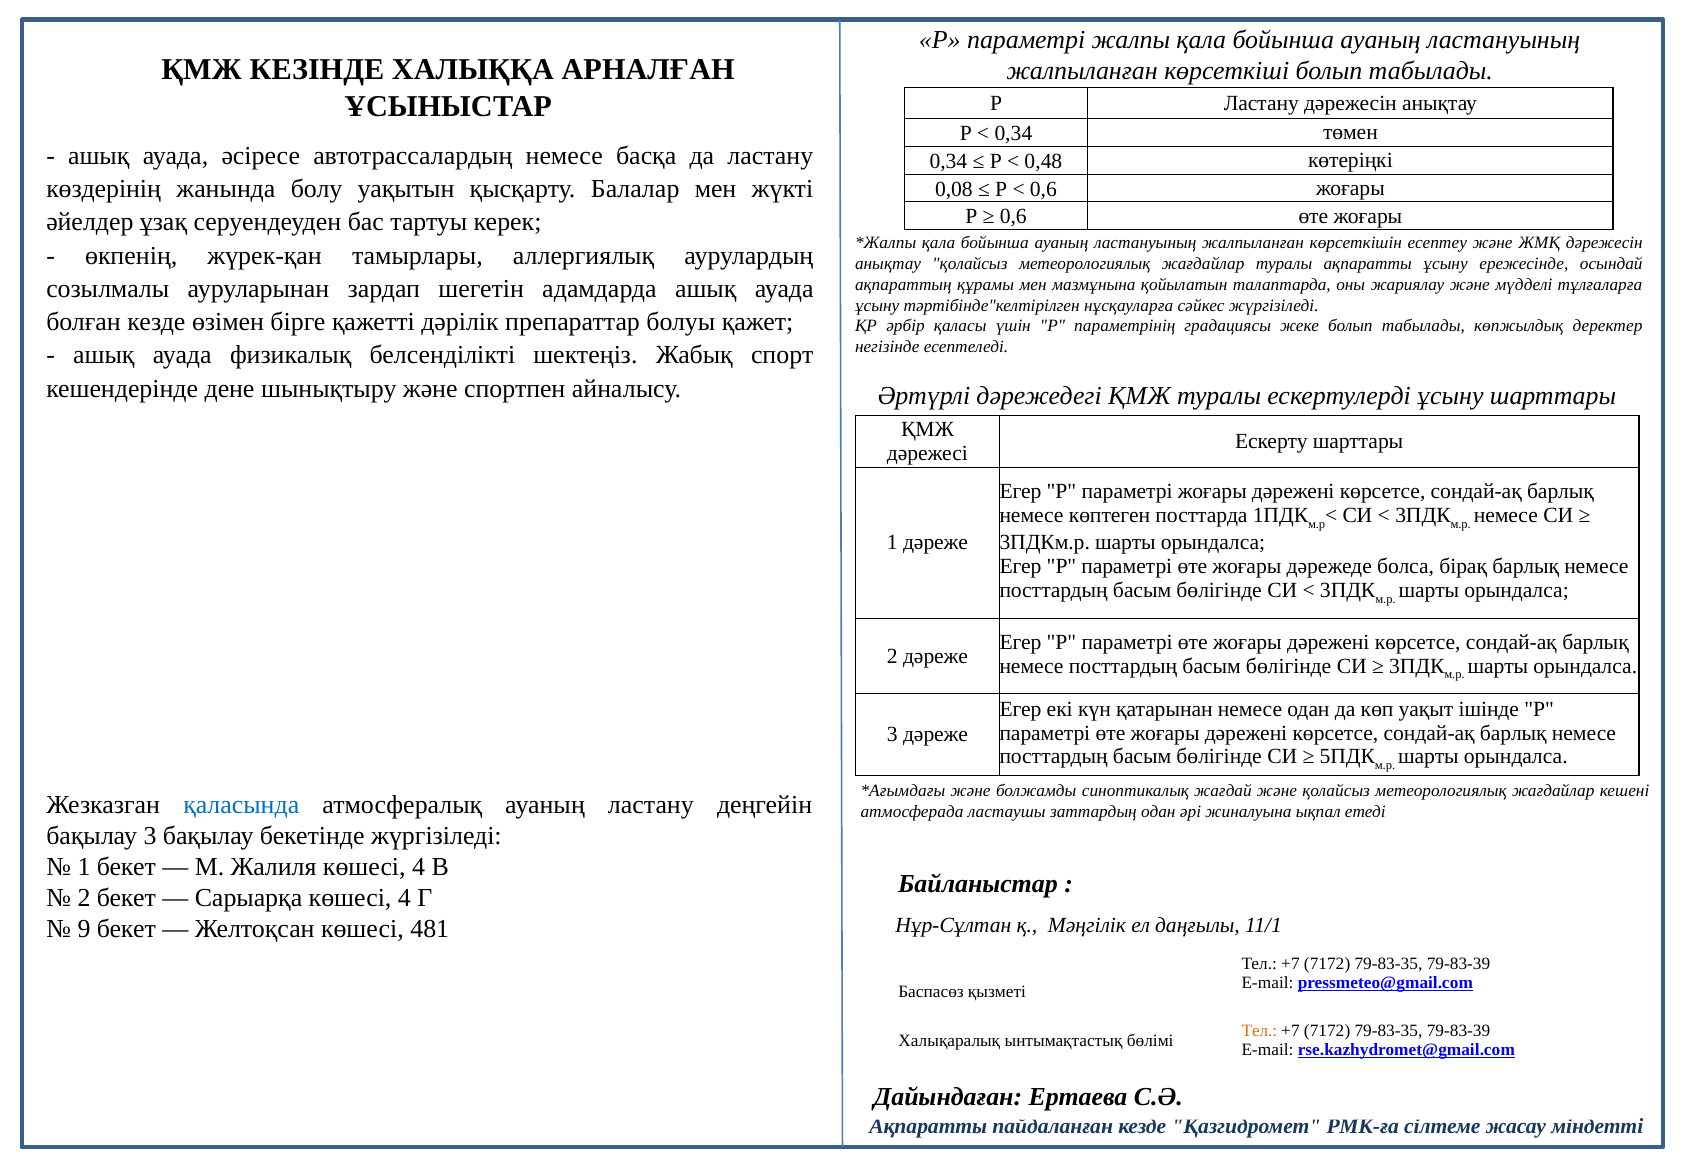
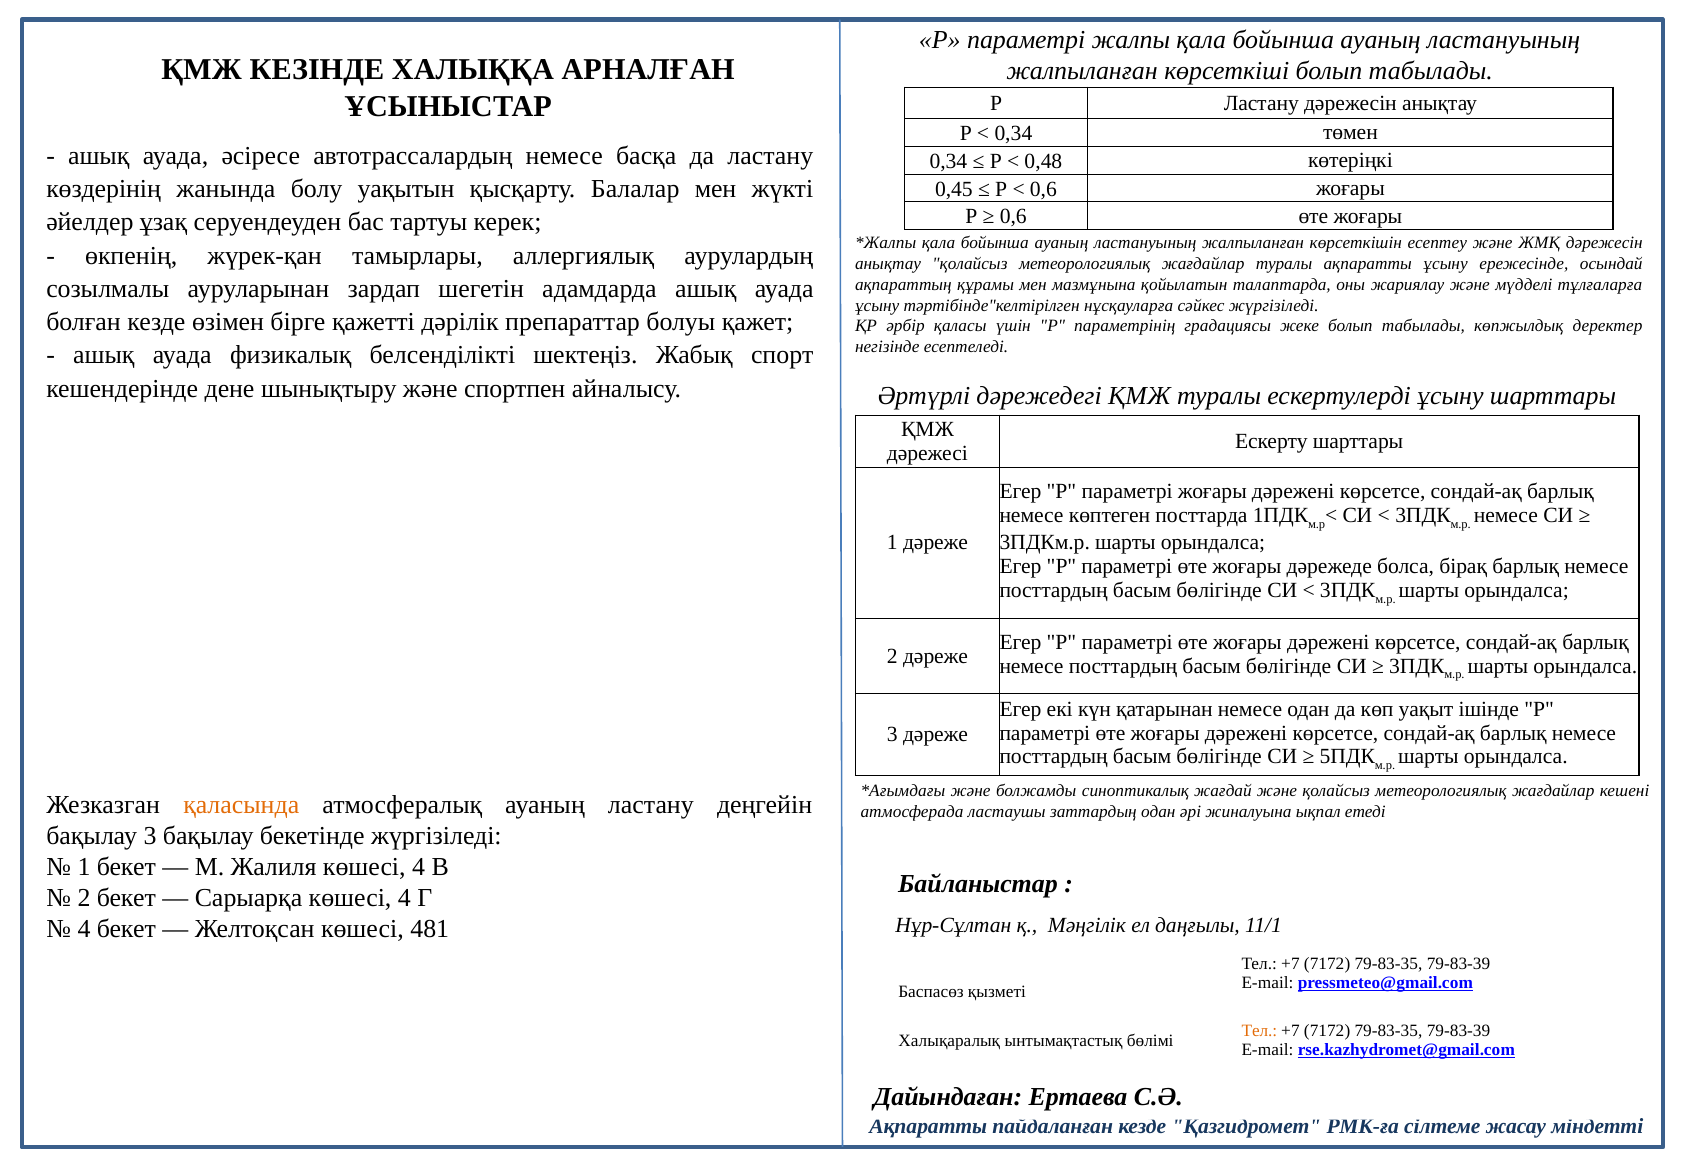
0,08: 0,08 -> 0,45
қаласында colour: blue -> orange
9 at (84, 929): 9 -> 4
